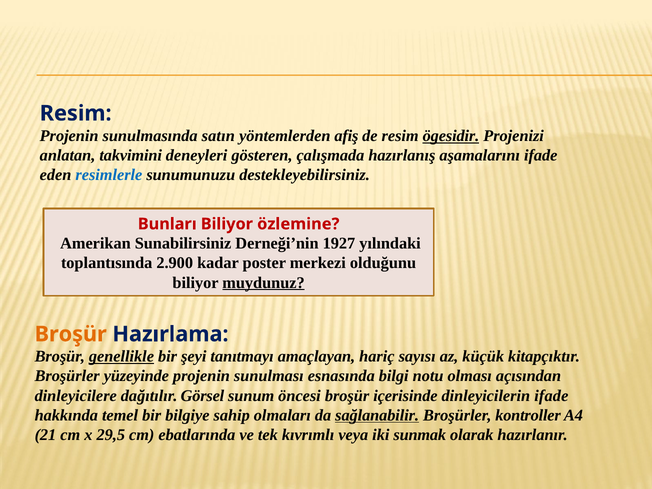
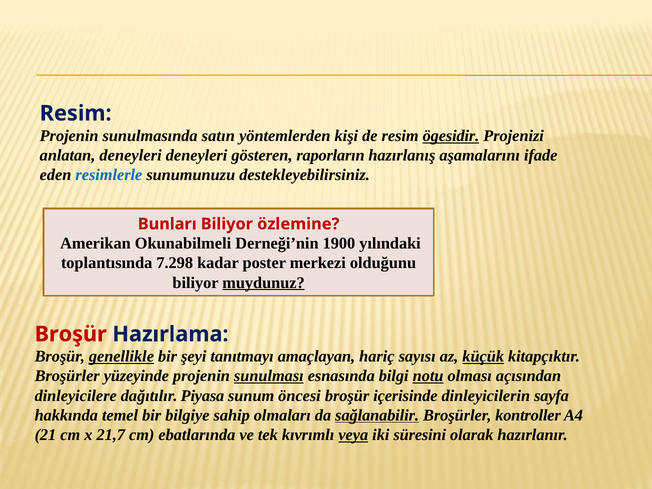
afiş: afiş -> kişi
anlatan takvimini: takvimini -> deneyleri
çalışmada: çalışmada -> raporların
Sunabilirsiniz: Sunabilirsiniz -> Okunabilmeli
1927: 1927 -> 1900
2.900: 2.900 -> 7.298
Broşür at (71, 334) colour: orange -> red
küçük underline: none -> present
sunulması underline: none -> present
notu underline: none -> present
Görsel: Görsel -> Piyasa
dinleyicilerin ifade: ifade -> sayfa
29,5: 29,5 -> 21,7
veya underline: none -> present
sunmak: sunmak -> süresini
